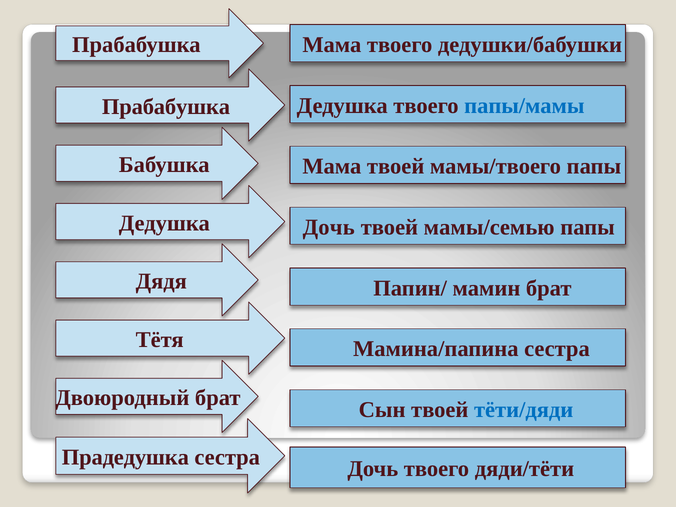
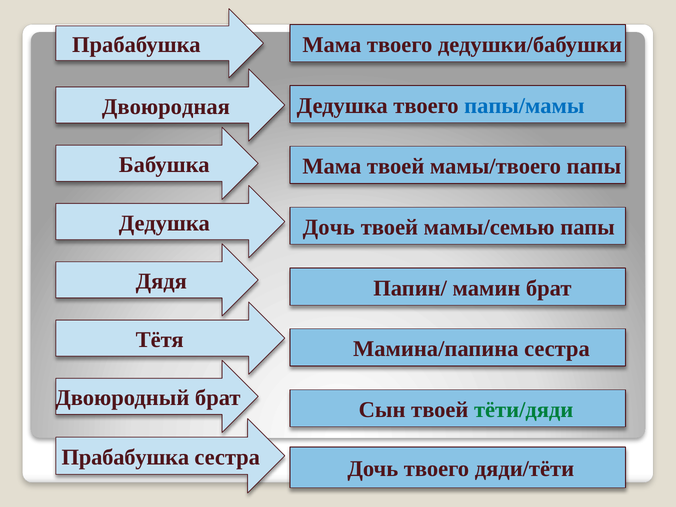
Прабабушка at (166, 107): Прабабушка -> Двоюродная
тёти/дяди colour: blue -> green
Прадедушка at (125, 457): Прадедушка -> Прабабушка
